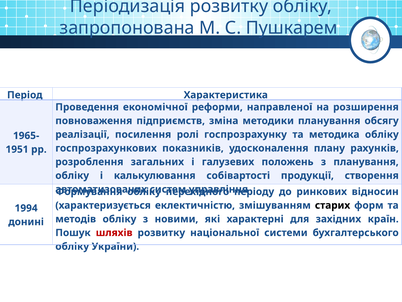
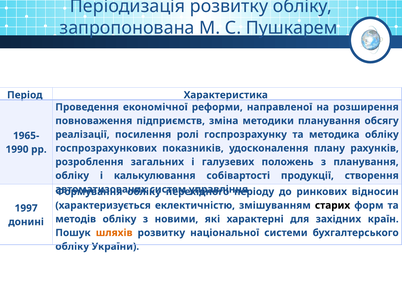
1951: 1951 -> 1990
1994: 1994 -> 1997
шляхів colour: red -> orange
